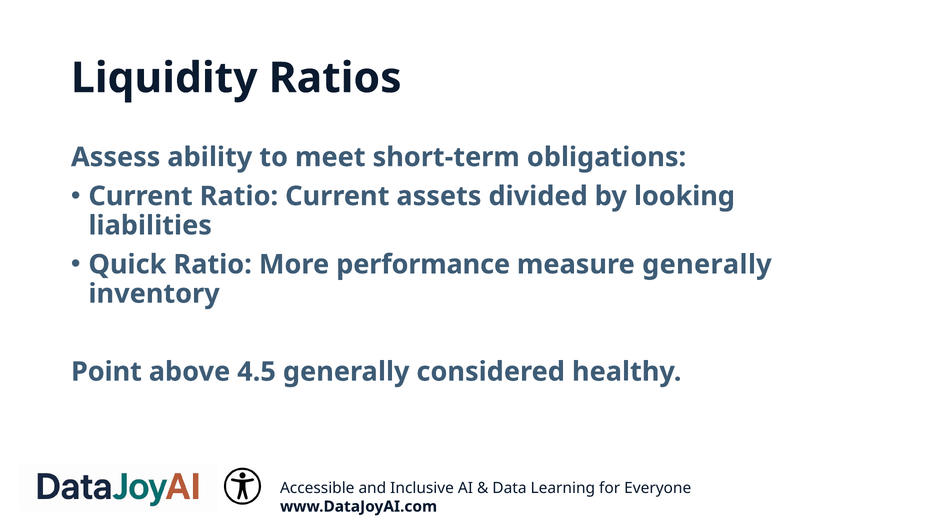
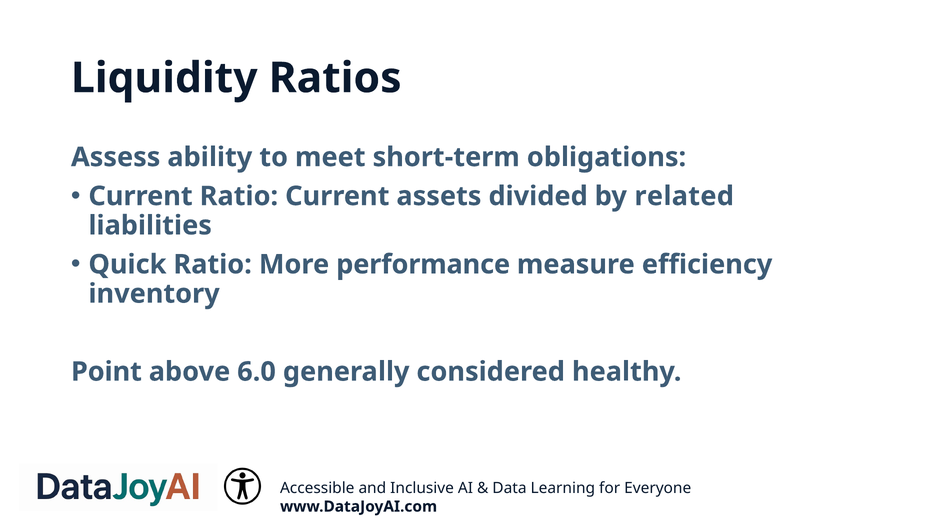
looking: looking -> related
measure generally: generally -> efficiency
4.5: 4.5 -> 6.0
